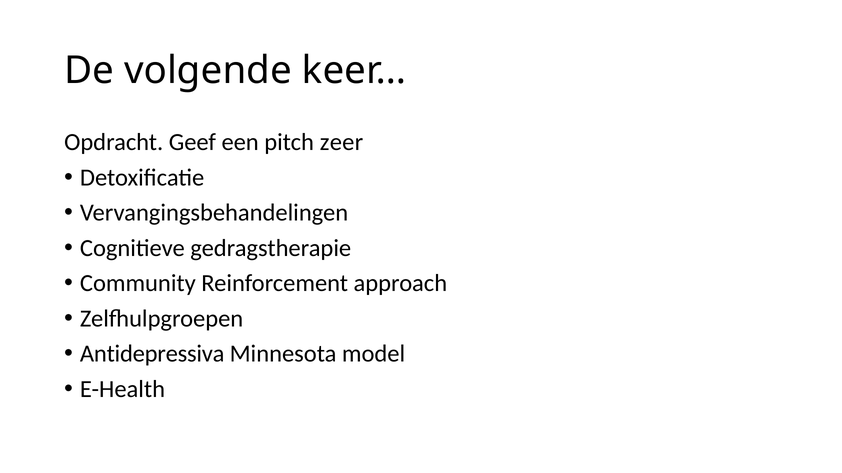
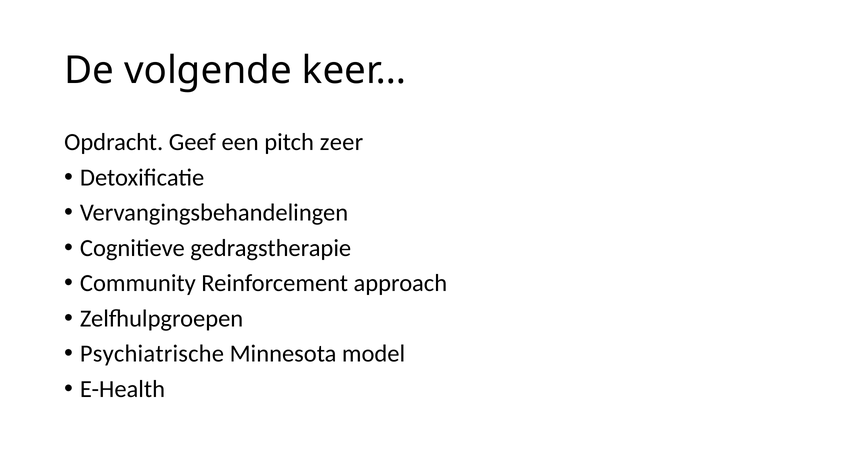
Antidepressiva: Antidepressiva -> Psychiatrische
